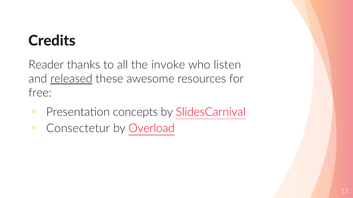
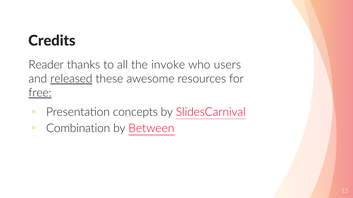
listen: listen -> users
free underline: none -> present
Consectetur: Consectetur -> Combination
Overload: Overload -> Between
